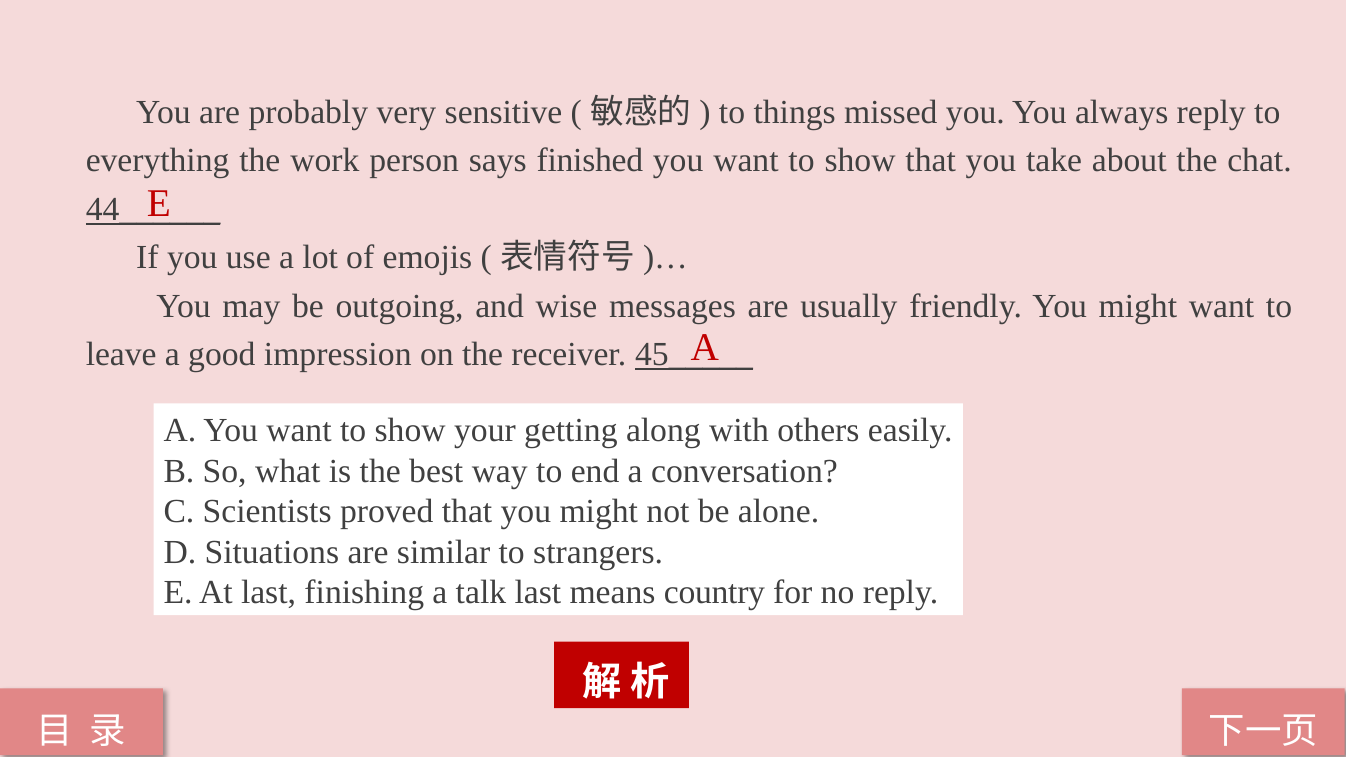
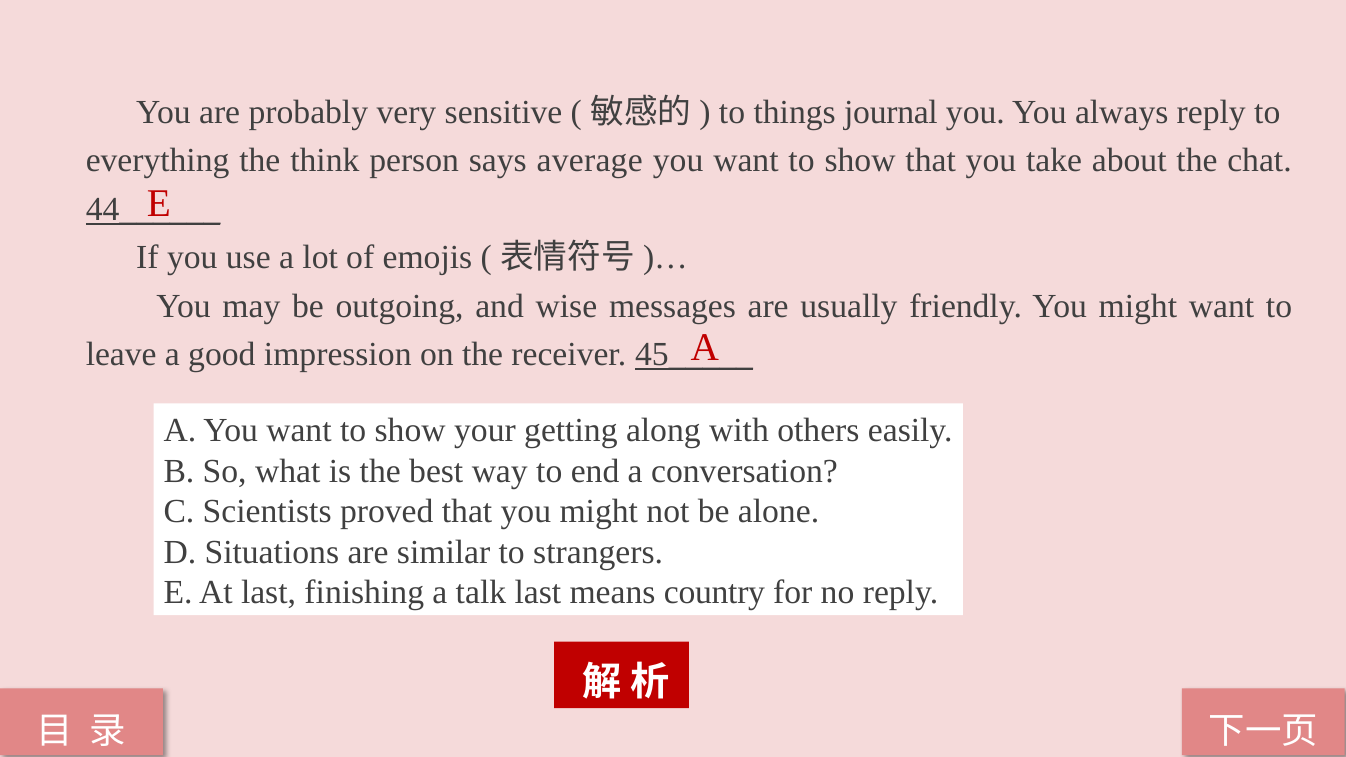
missed: missed -> journal
work: work -> think
finished: finished -> average
